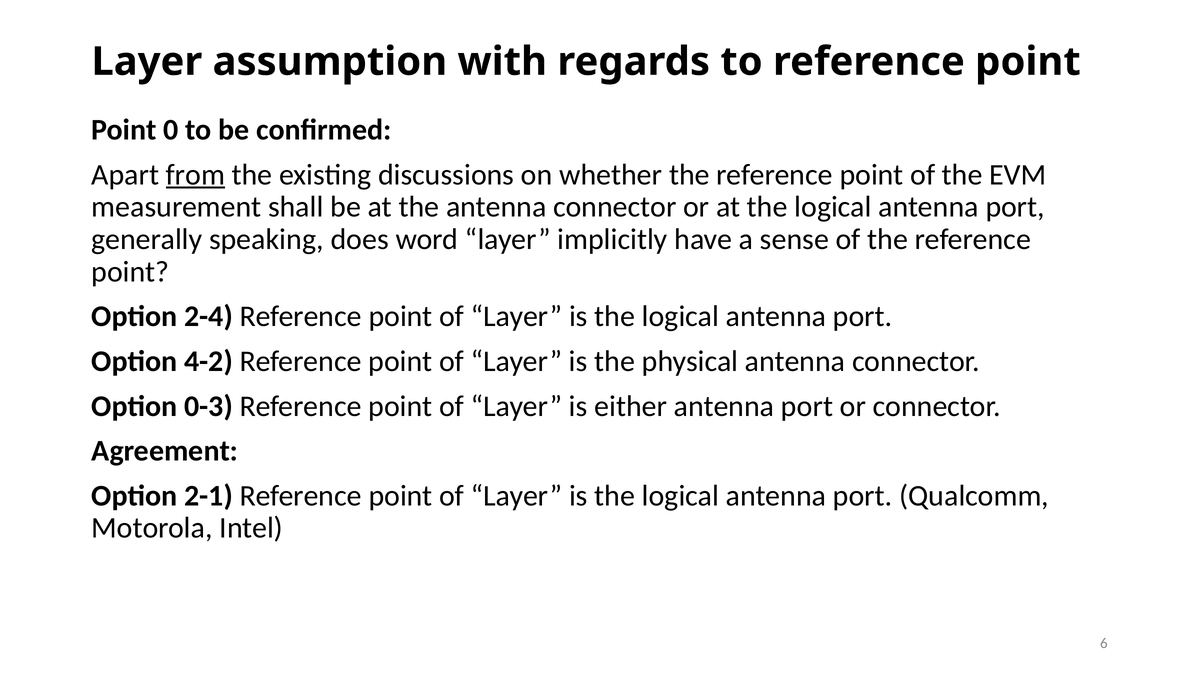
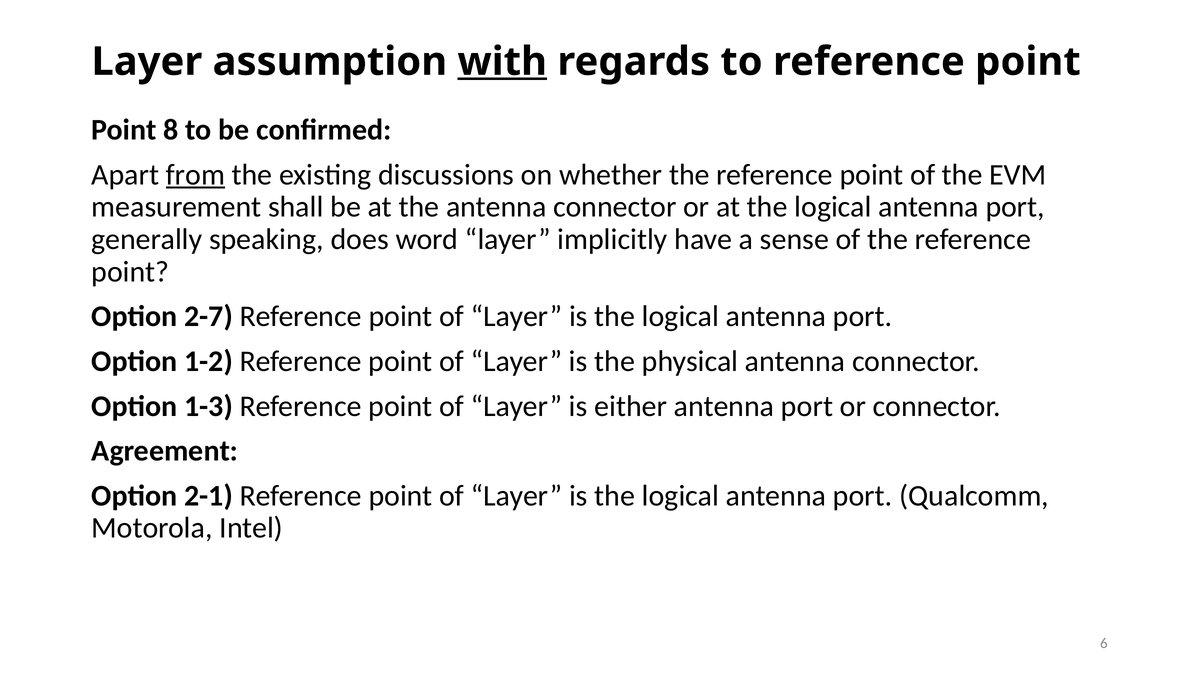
with underline: none -> present
0: 0 -> 8
2-4: 2-4 -> 2-7
4-2: 4-2 -> 1-2
0-3: 0-3 -> 1-3
